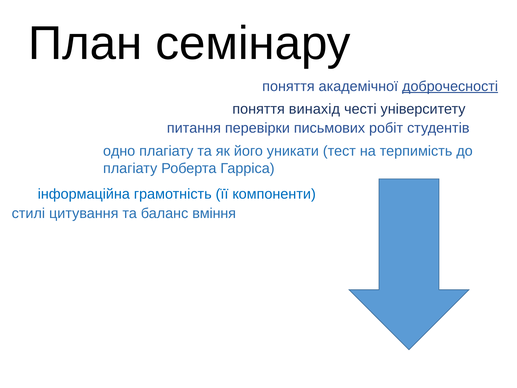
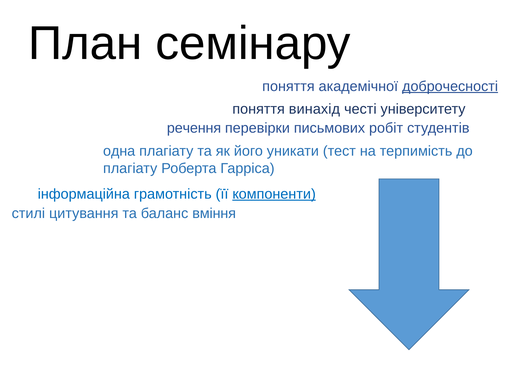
питання: питання -> речення
одно: одно -> одна
компоненти underline: none -> present
